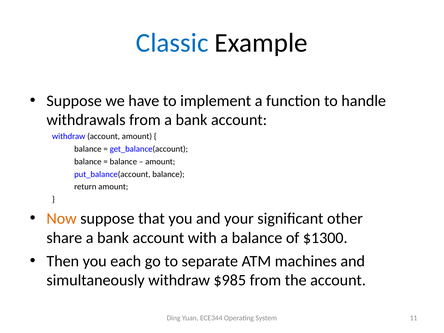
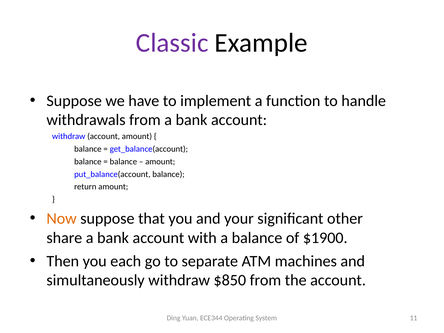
Classic colour: blue -> purple
$1300: $1300 -> $1900
$985: $985 -> $850
